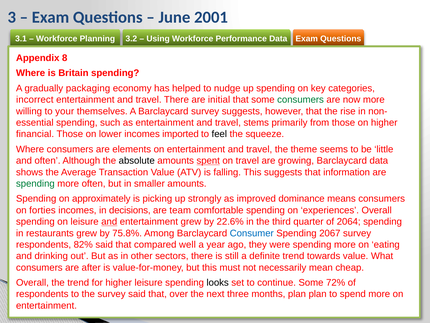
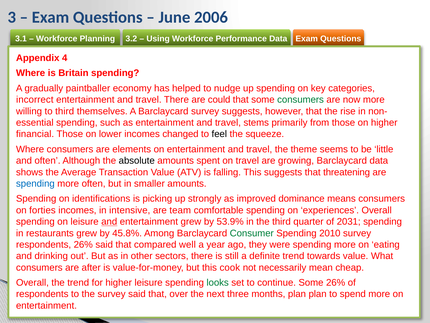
2001: 2001 -> 2006
8: 8 -> 4
packaging: packaging -> paintballer
initial: initial -> could
to your: your -> third
imported: imported -> changed
spent underline: present -> none
information: information -> threatening
spending at (35, 183) colour: green -> blue
approximately: approximately -> identifications
decisions: decisions -> intensive
22.6%: 22.6% -> 53.9%
2064: 2064 -> 2031
75.8%: 75.8% -> 45.8%
Consumer colour: blue -> green
2067: 2067 -> 2010
respondents 82%: 82% -> 26%
must: must -> cook
looks colour: black -> green
Some 72%: 72% -> 26%
